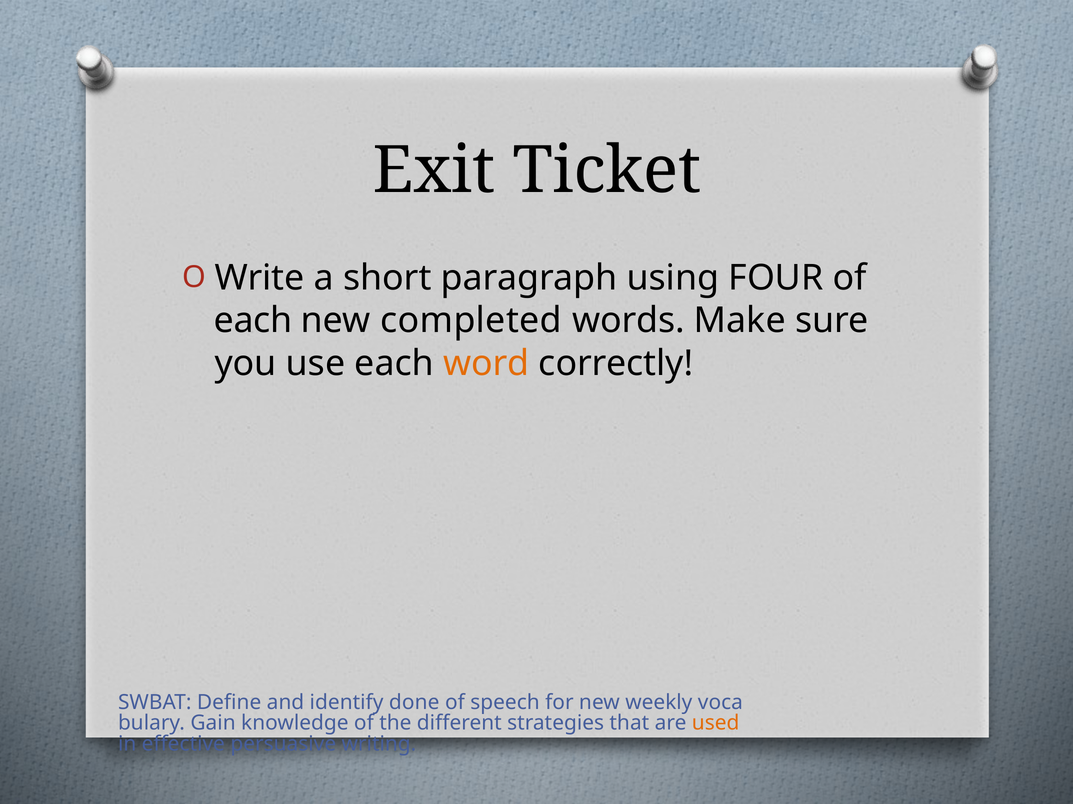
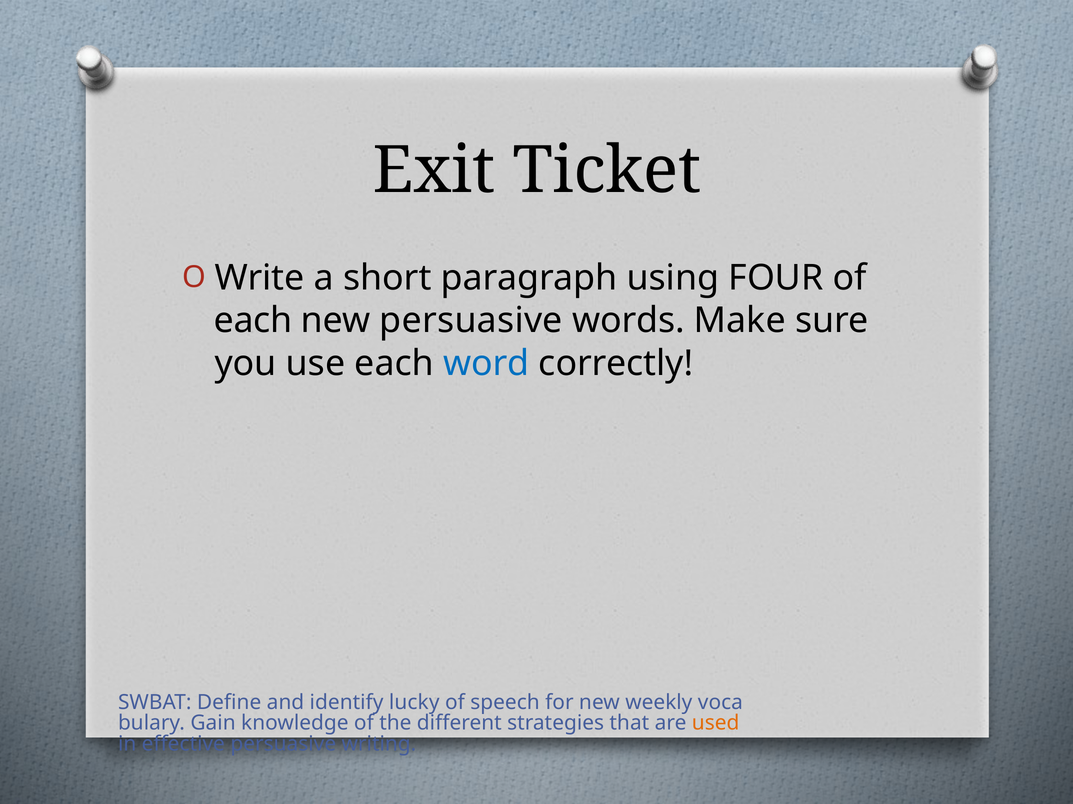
new completed: completed -> persuasive
word colour: orange -> blue
done: done -> lucky
